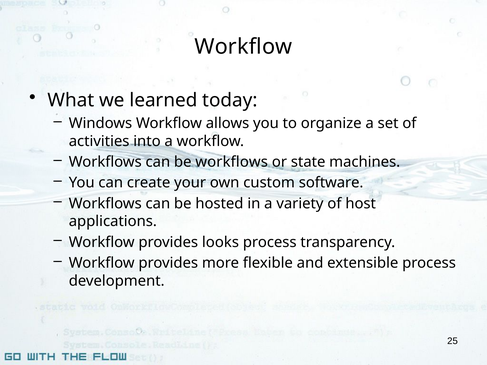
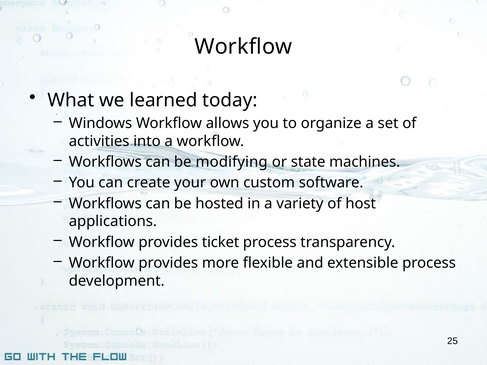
be workflows: workflows -> modifying
looks: looks -> ticket
